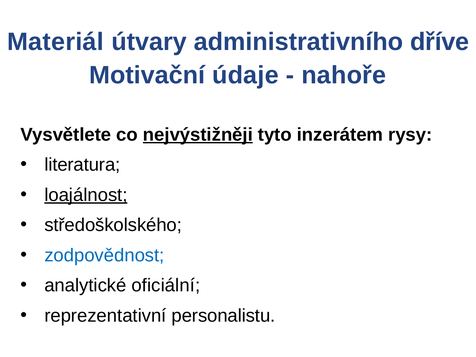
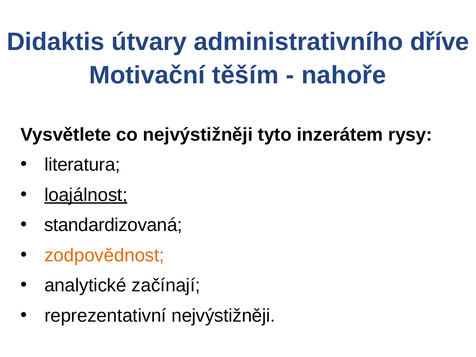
Materiál: Materiál -> Didaktis
údaje: údaje -> těším
nejvýstižněji at (198, 135) underline: present -> none
středoškolského: středoškolského -> standardizovaná
zodpovědnost colour: blue -> orange
oficiální: oficiální -> začínají
reprezentativní personalistu: personalistu -> nejvýstižněji
